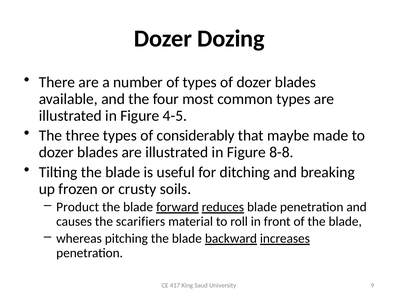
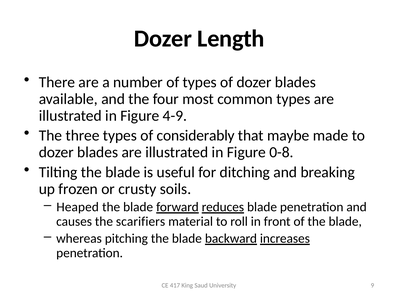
Dozing: Dozing -> Length
4-5: 4-5 -> 4-9
8-8: 8-8 -> 0-8
Product: Product -> Heaped
